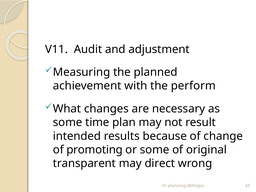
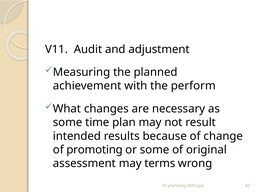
transparent: transparent -> assessment
direct: direct -> terms
